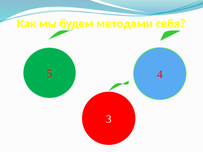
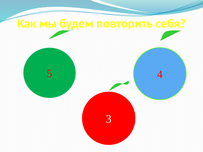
методами: методами -> повторить
